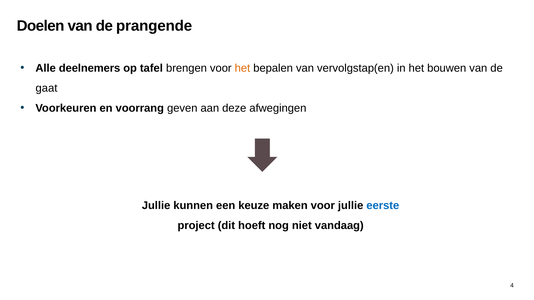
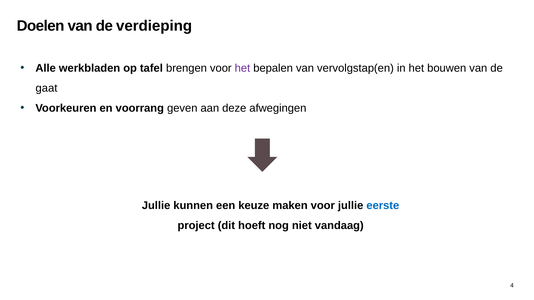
prangende: prangende -> verdieping
deelnemers: deelnemers -> werkbladen
het at (242, 68) colour: orange -> purple
